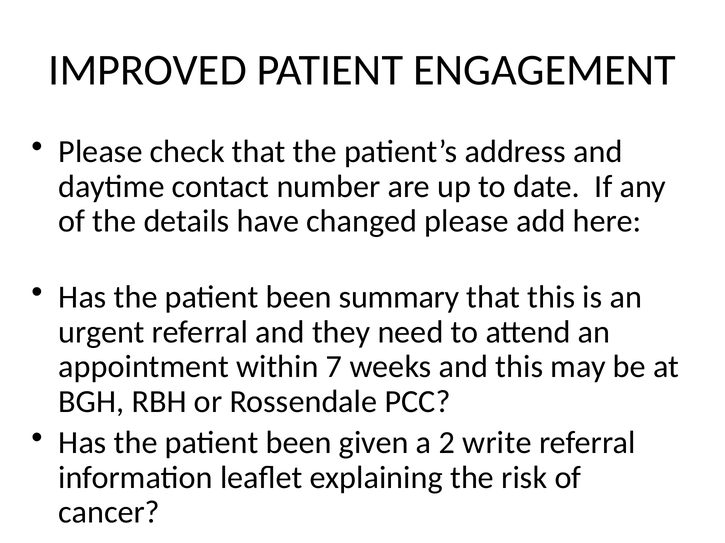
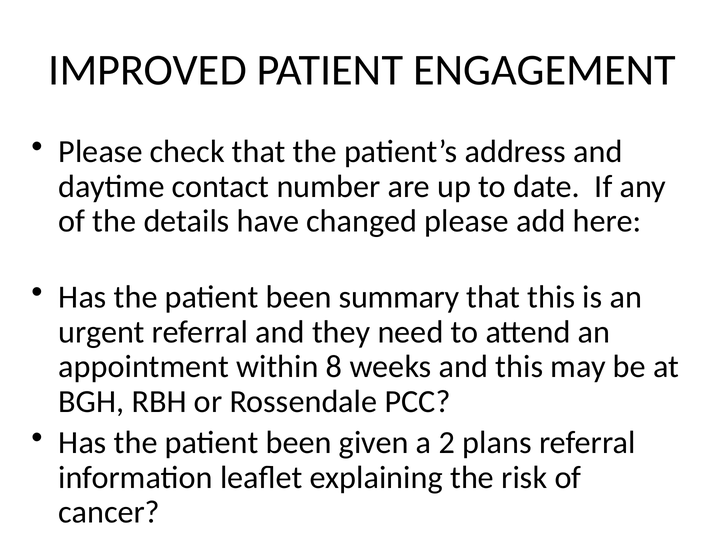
7: 7 -> 8
write: write -> plans
